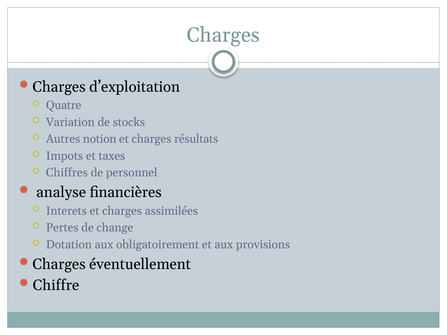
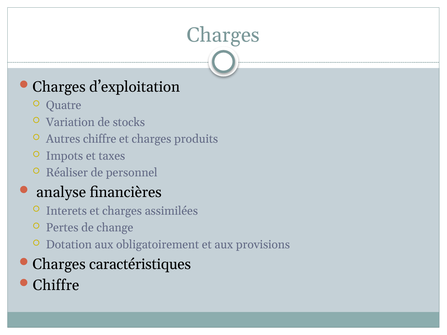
Autres notion: notion -> chiffre
résultats: résultats -> produits
Chiffres: Chiffres -> Réaliser
éventuellement: éventuellement -> caractéristiques
